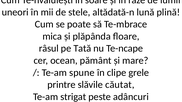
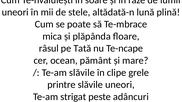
Te-am spune: spune -> slăvile
slăvile căutat: căutat -> uneori
